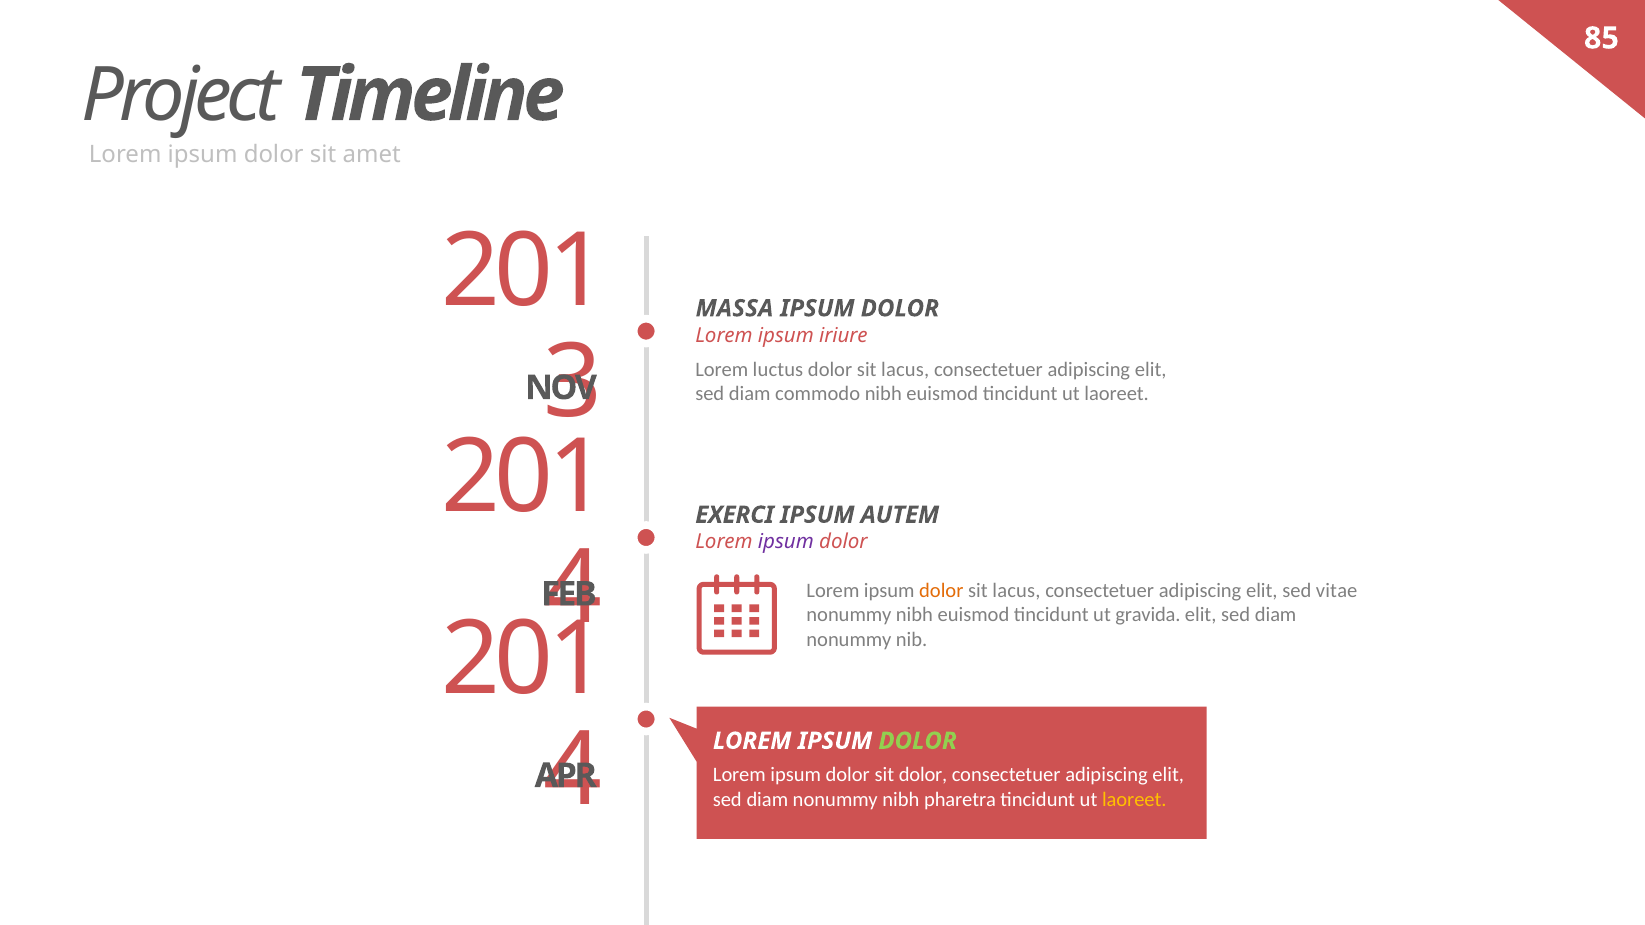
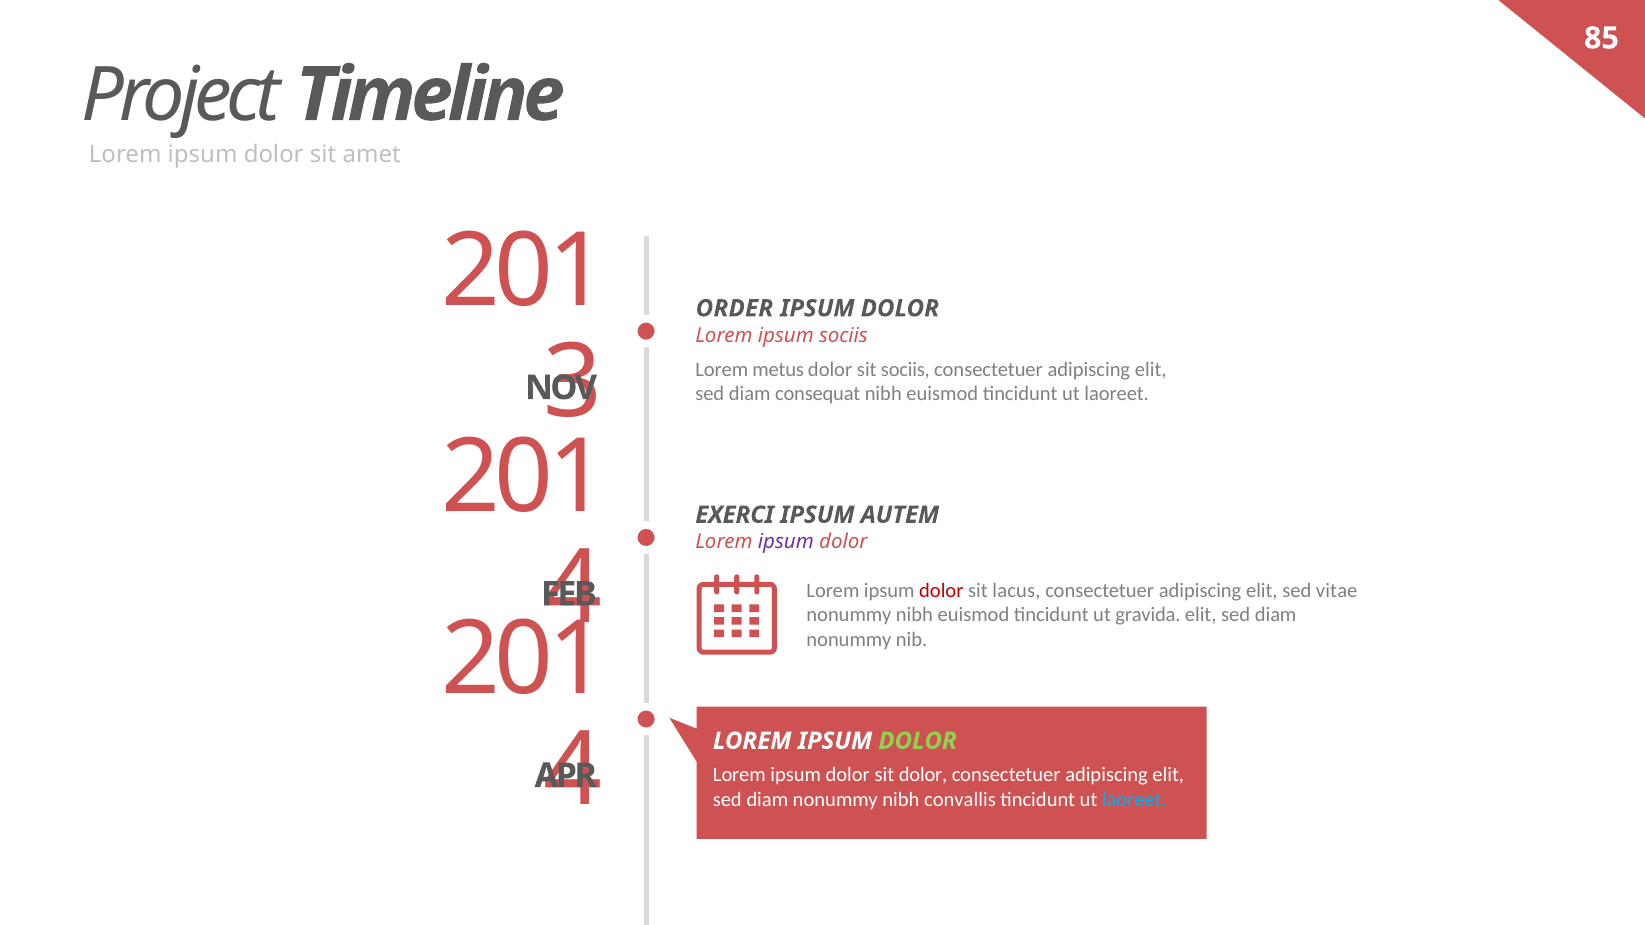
MASSA: MASSA -> ORDER
ipsum iriure: iriure -> sociis
luctus: luctus -> metus
lacus at (905, 369): lacus -> sociis
commodo: commodo -> consequat
dolor at (941, 591) colour: orange -> red
pharetra: pharetra -> convallis
laoreet at (1134, 800) colour: yellow -> light blue
